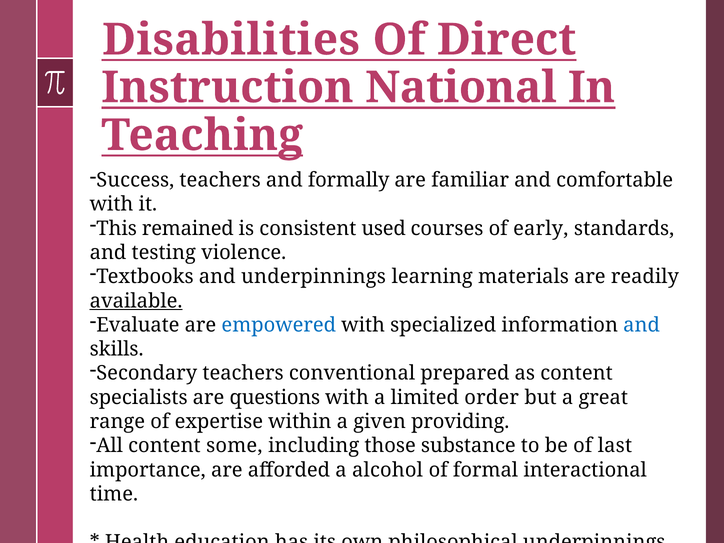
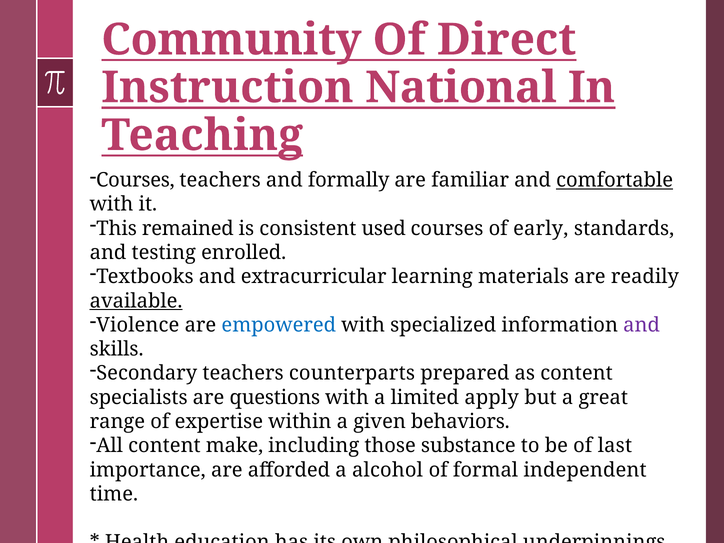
Disabilities: Disabilities -> Community
Success at (135, 180): Success -> Courses
comfortable underline: none -> present
violence: violence -> enrolled
and underpinnings: underpinnings -> extracurricular
Evaluate: Evaluate -> Violence
and at (642, 325) colour: blue -> purple
conventional: conventional -> counterparts
order: order -> apply
providing: providing -> behaviors
some: some -> make
interactional: interactional -> independent
